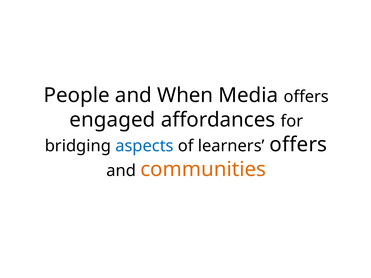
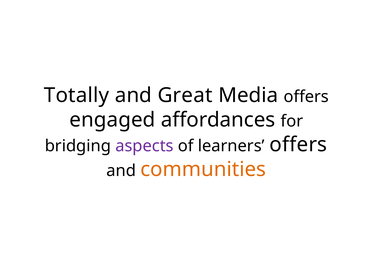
People: People -> Totally
When: When -> Great
aspects colour: blue -> purple
